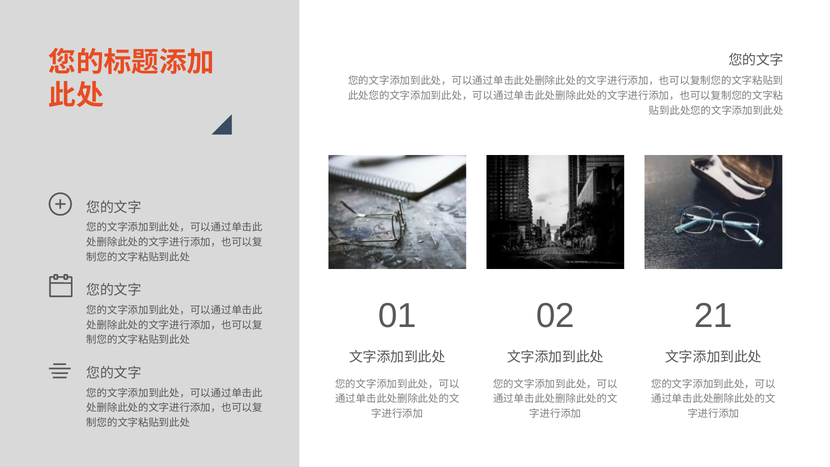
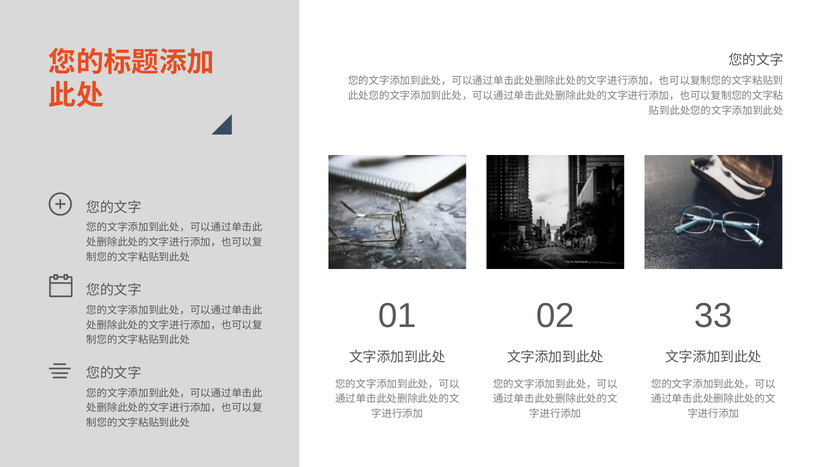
21: 21 -> 33
